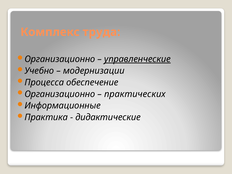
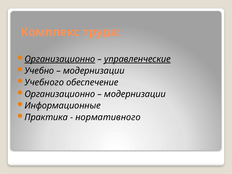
Организационно at (60, 59) underline: none -> present
Процесса: Процесса -> Учебного
практических at (135, 94): практических -> модернизации
дидактические: дидактические -> нормативного
